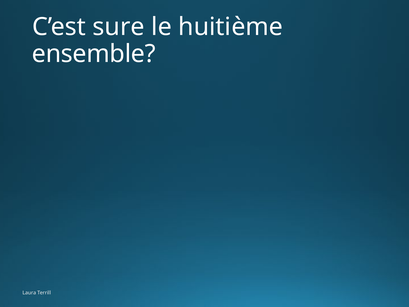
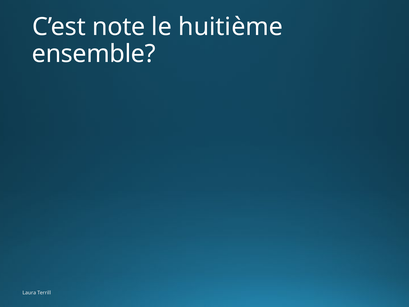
sure: sure -> note
